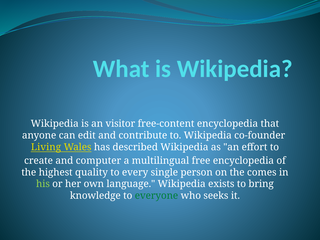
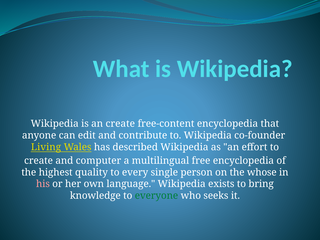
an visitor: visitor -> create
comes: comes -> whose
his colour: light green -> pink
